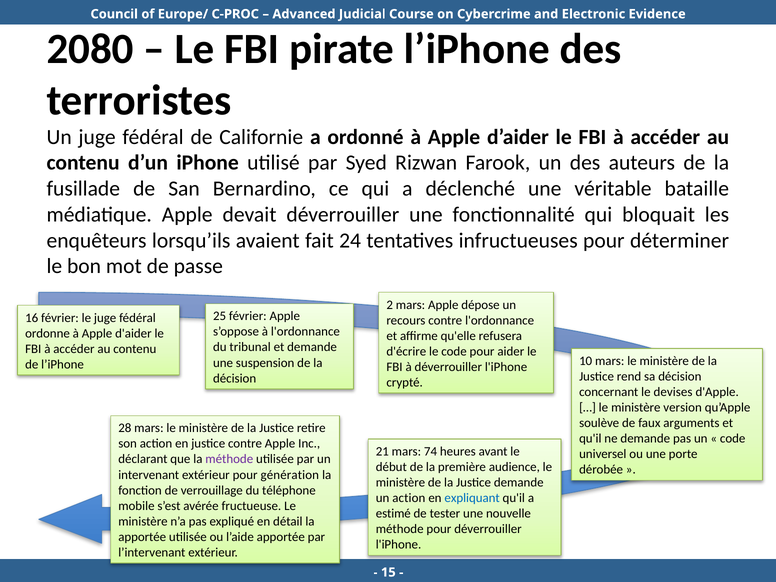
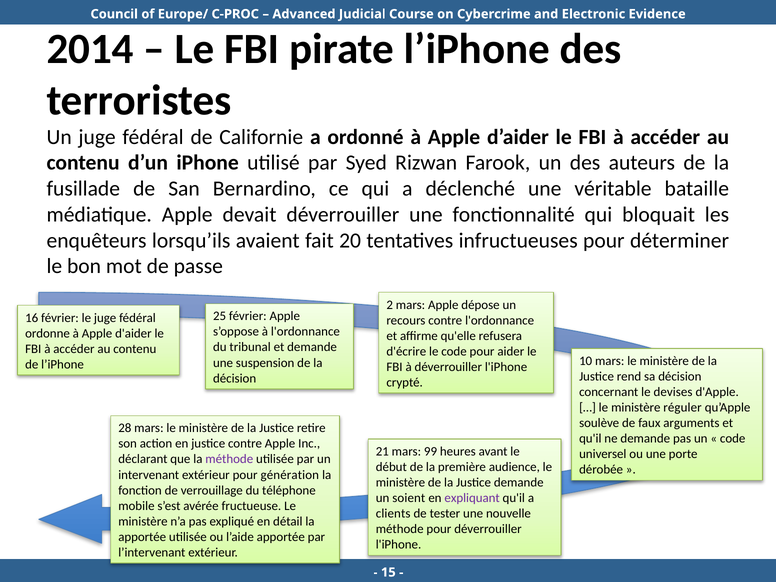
2080: 2080 -> 2014
24: 24 -> 20
version: version -> réguler
74: 74 -> 99
un action: action -> soient
expliquant colour: blue -> purple
estimé: estimé -> clients
